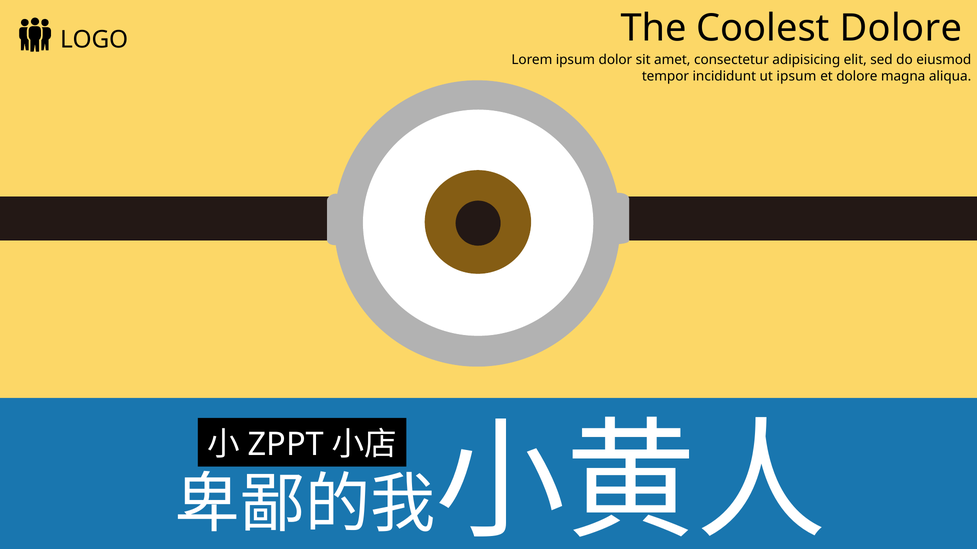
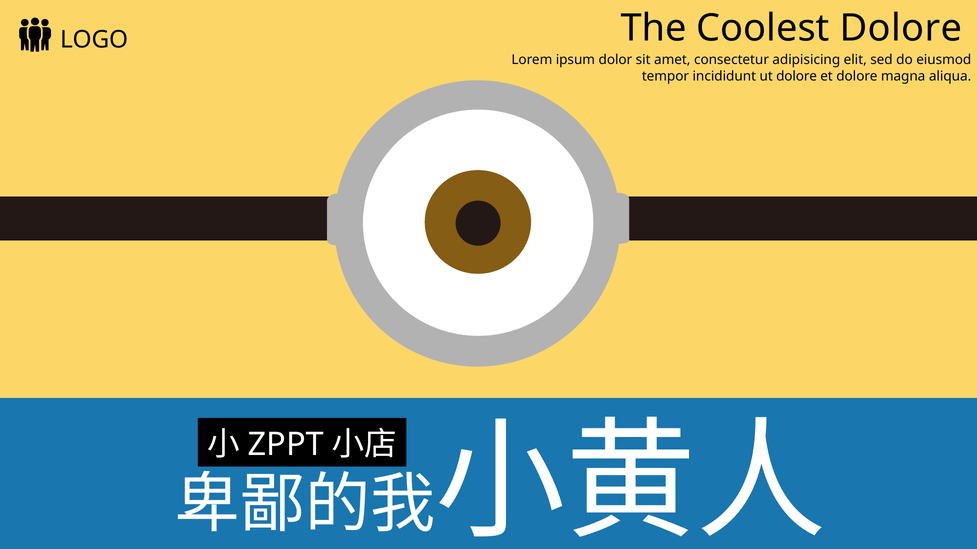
ut ipsum: ipsum -> dolore
